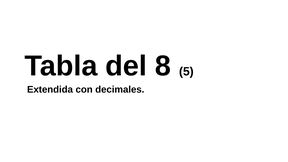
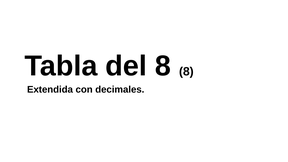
8 5: 5 -> 8
